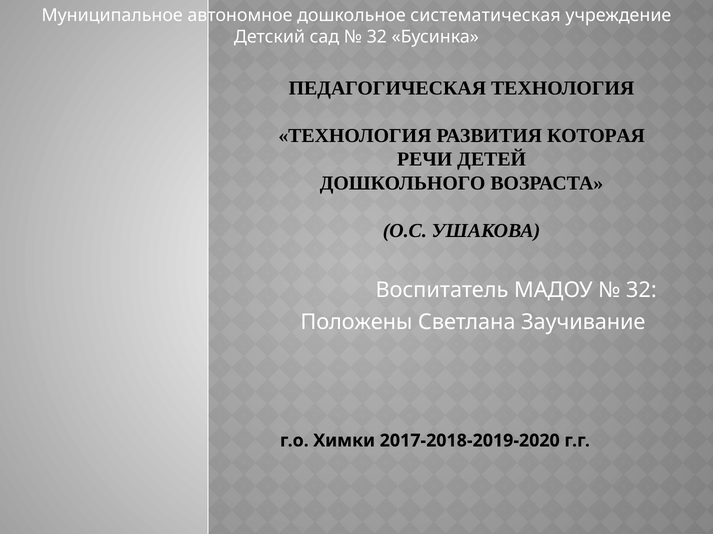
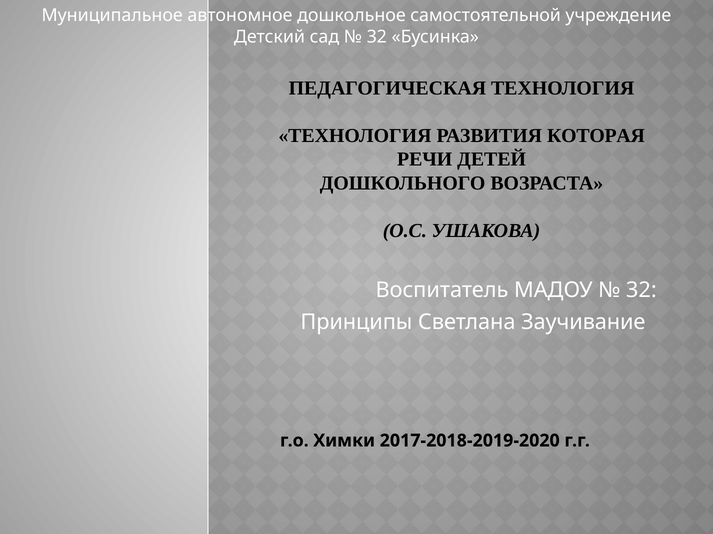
систематическая: систематическая -> самостоятельной
Положены: Положены -> Принципы
